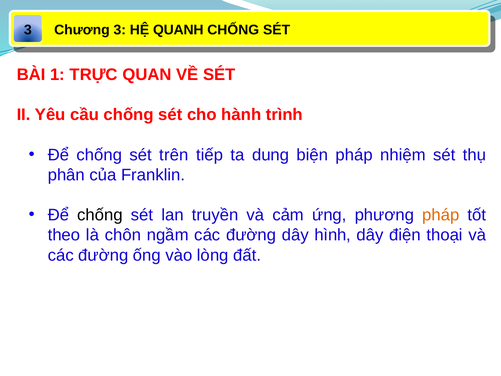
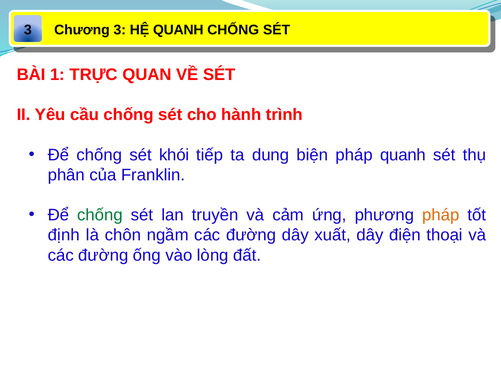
trên: trên -> khói
pháp nhiệm: nhiệm -> quanh
chống at (100, 215) colour: black -> green
theo: theo -> định
hình: hình -> xuất
